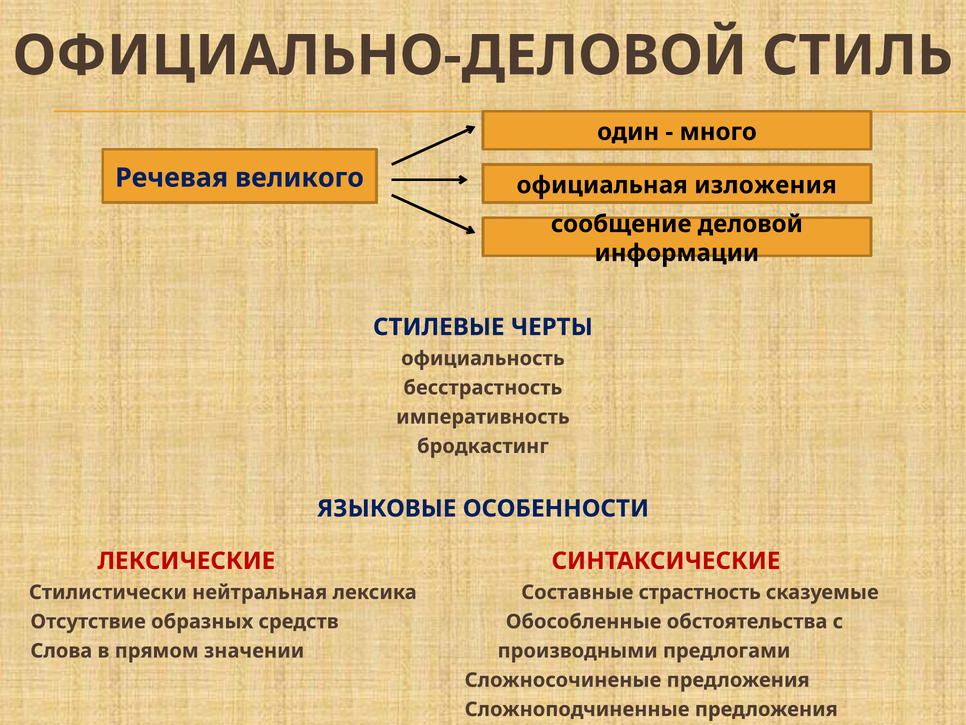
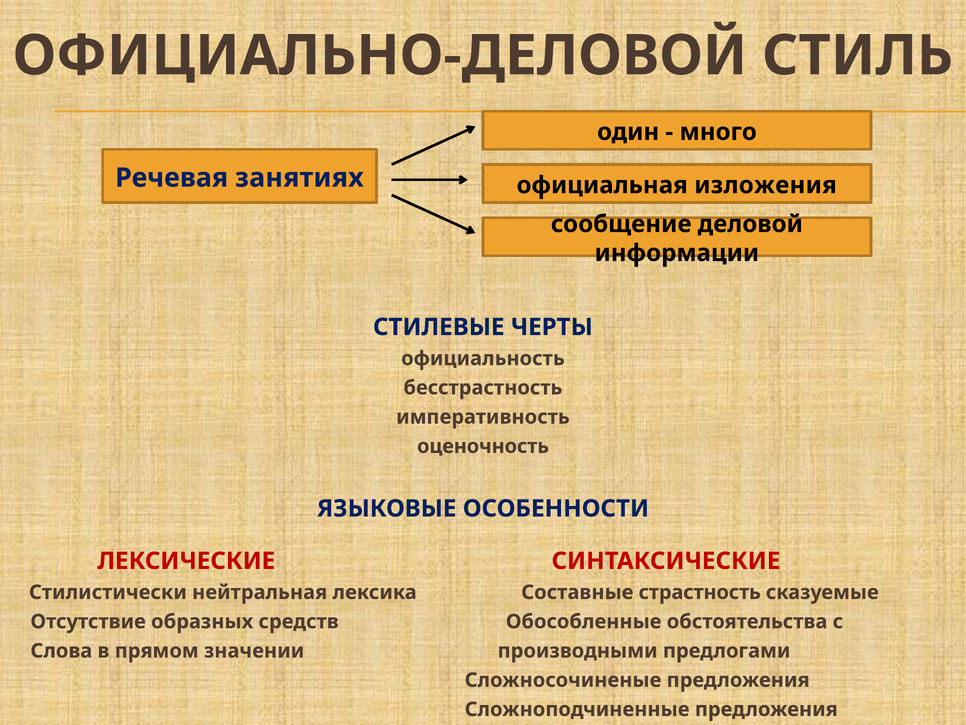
великого: великого -> занятиях
бродкастинг: бродкастинг -> оценочность
